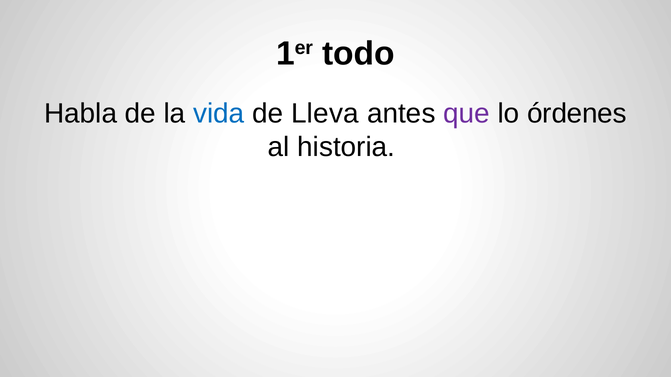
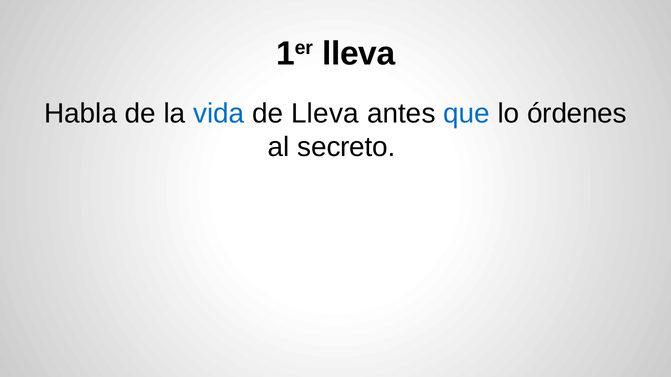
1er todo: todo -> lleva
que colour: purple -> blue
historia: historia -> secreto
